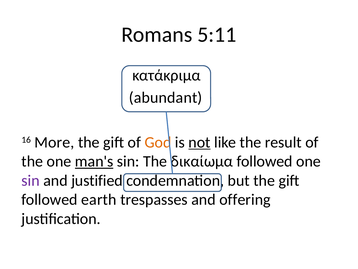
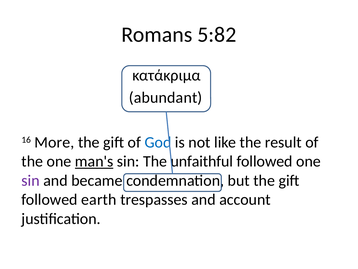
5:11: 5:11 -> 5:82
God colour: orange -> blue
not underline: present -> none
δικαίωμα: δικαίωμα -> unfaithful
justified: justified -> became
offering: offering -> account
